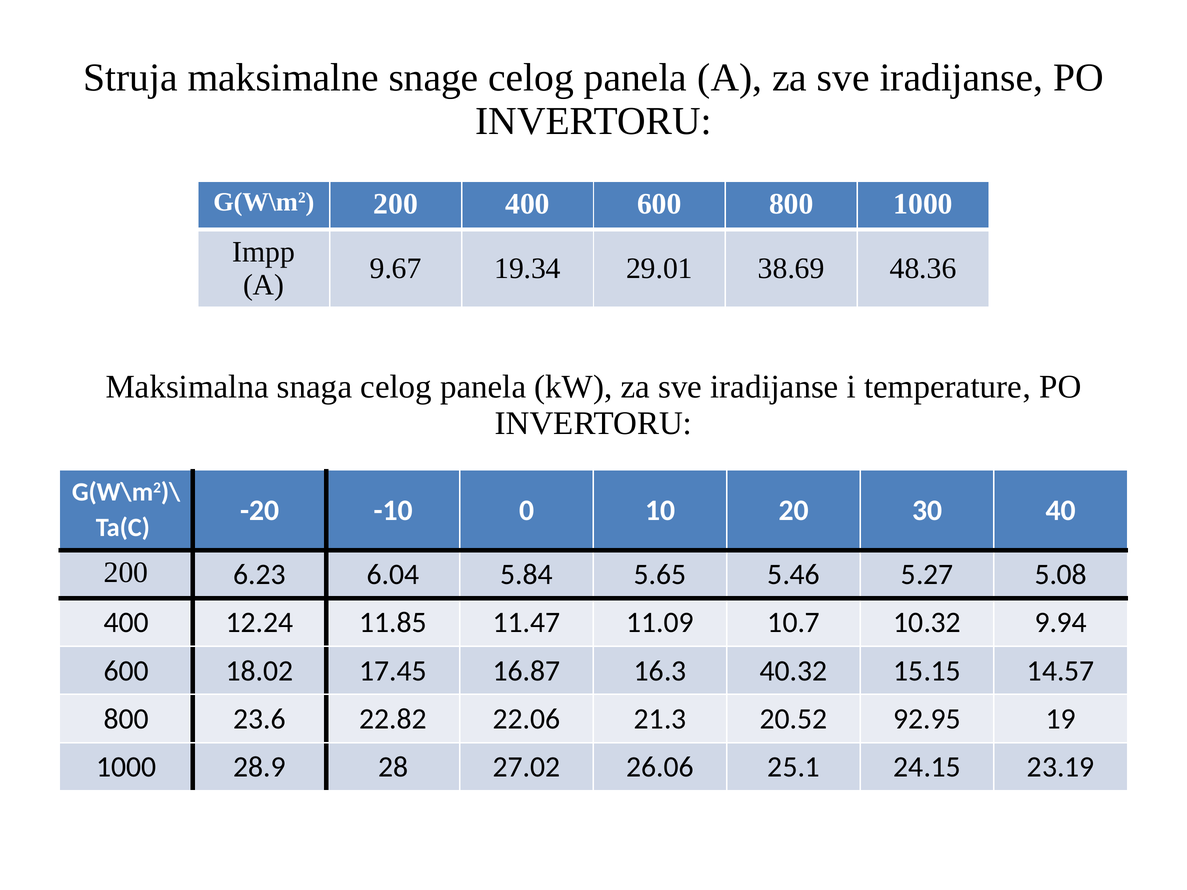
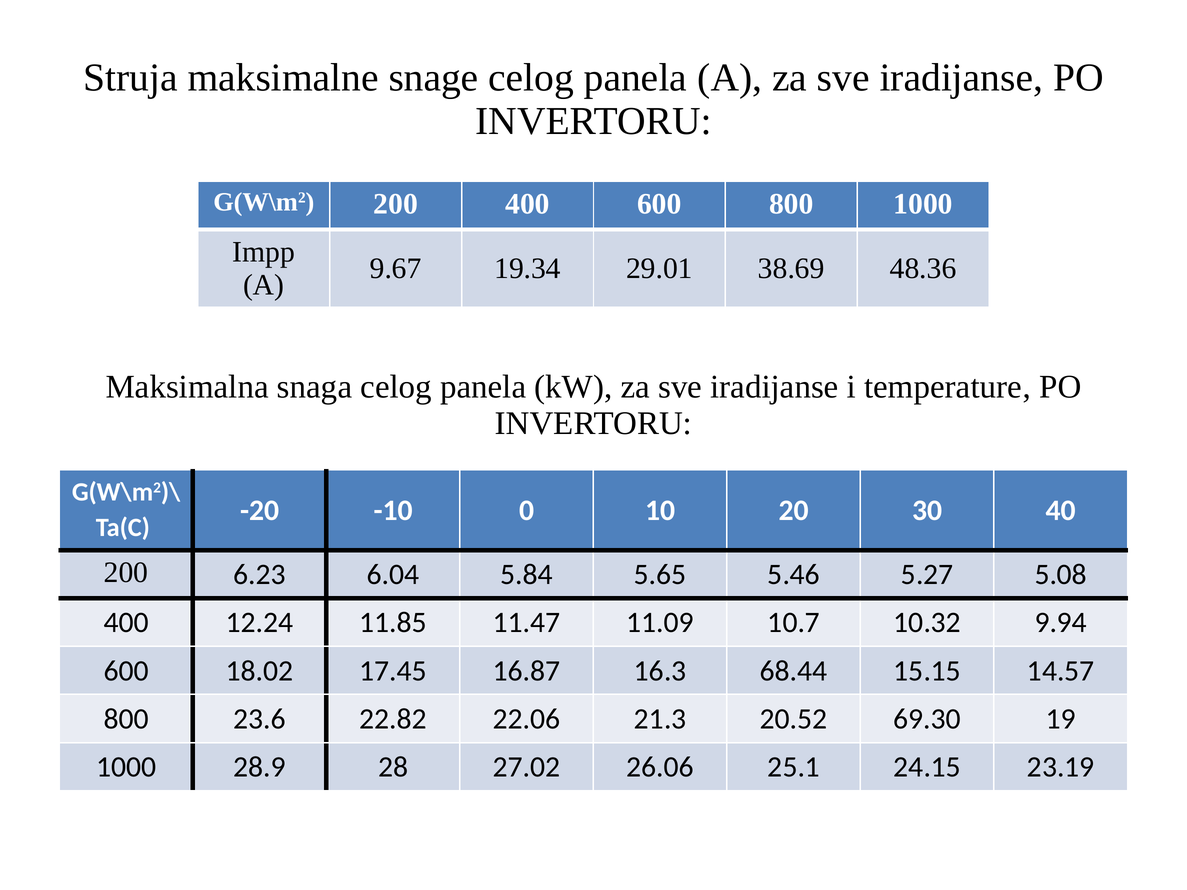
40.32: 40.32 -> 68.44
92.95: 92.95 -> 69.30
